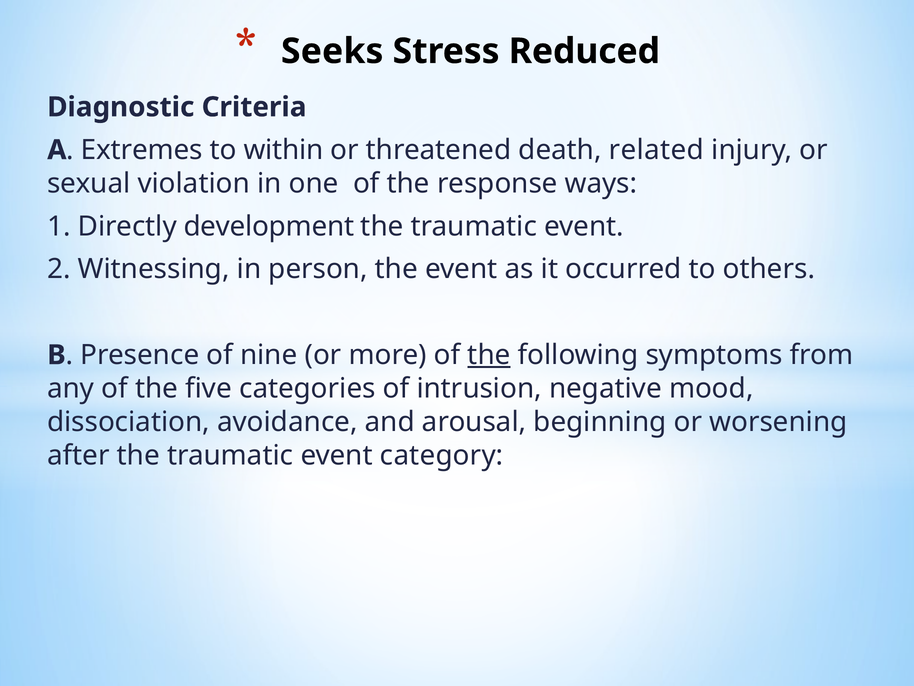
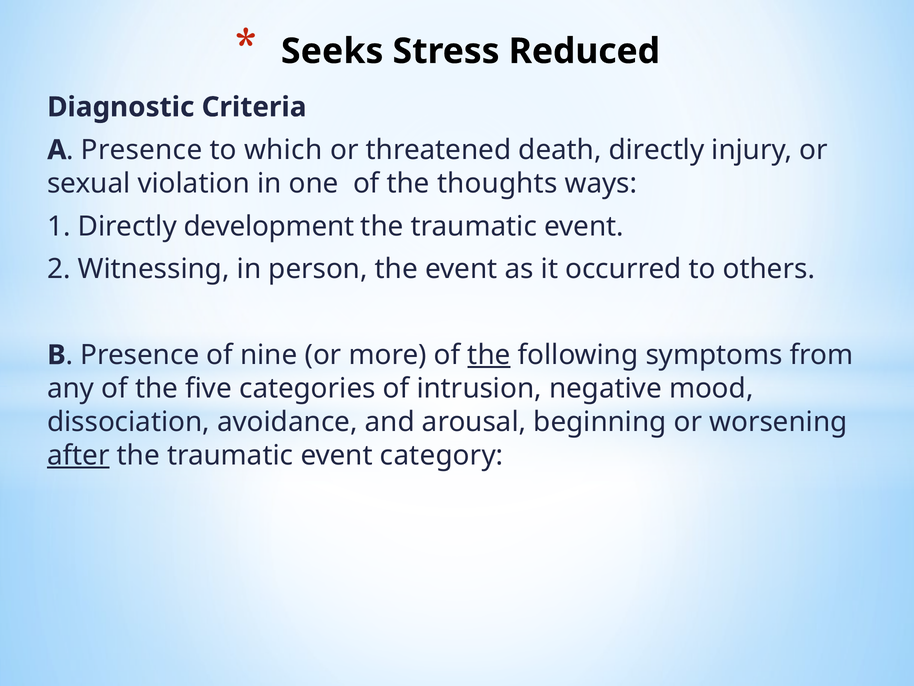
Extremes at (142, 150): Extremes -> Presence
within: within -> which
death related: related -> directly
response: response -> thoughts
after underline: none -> present
